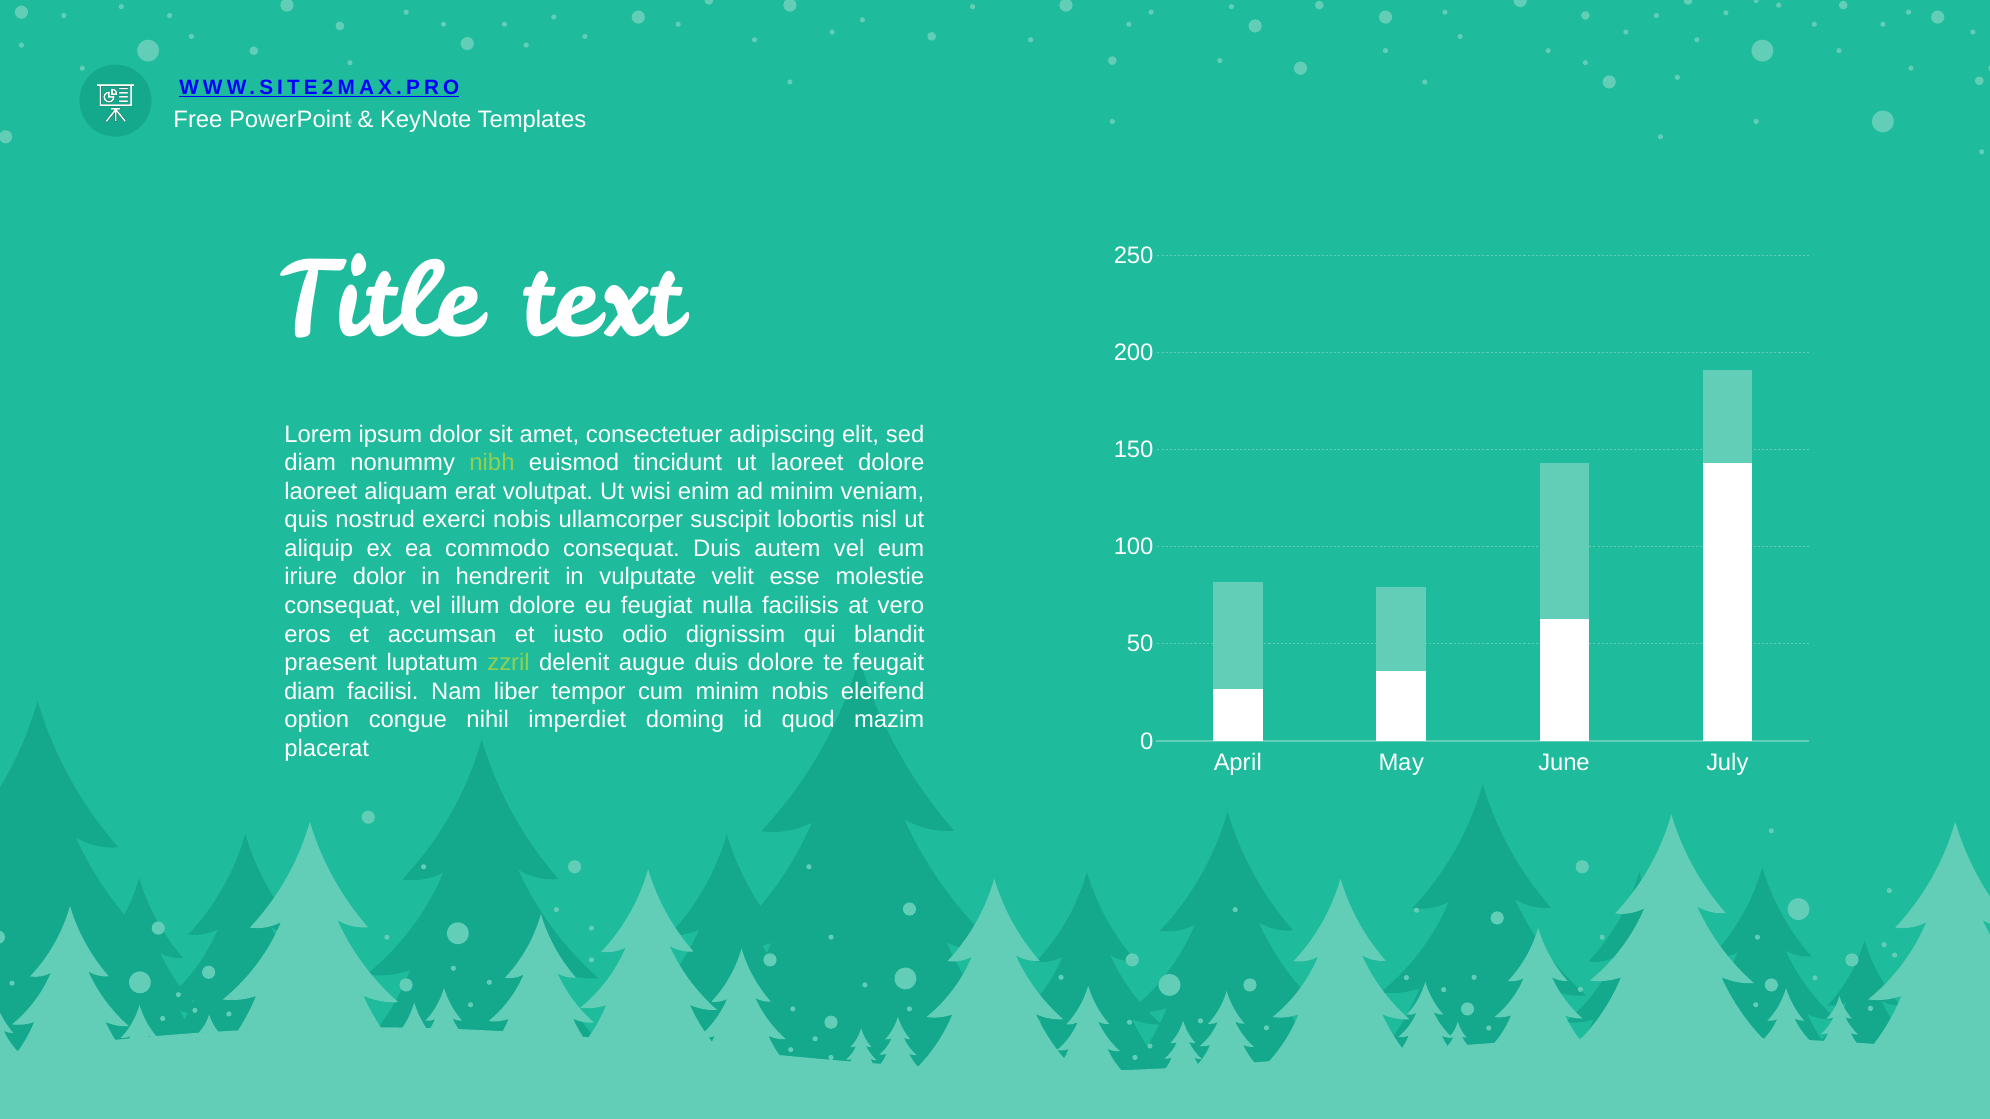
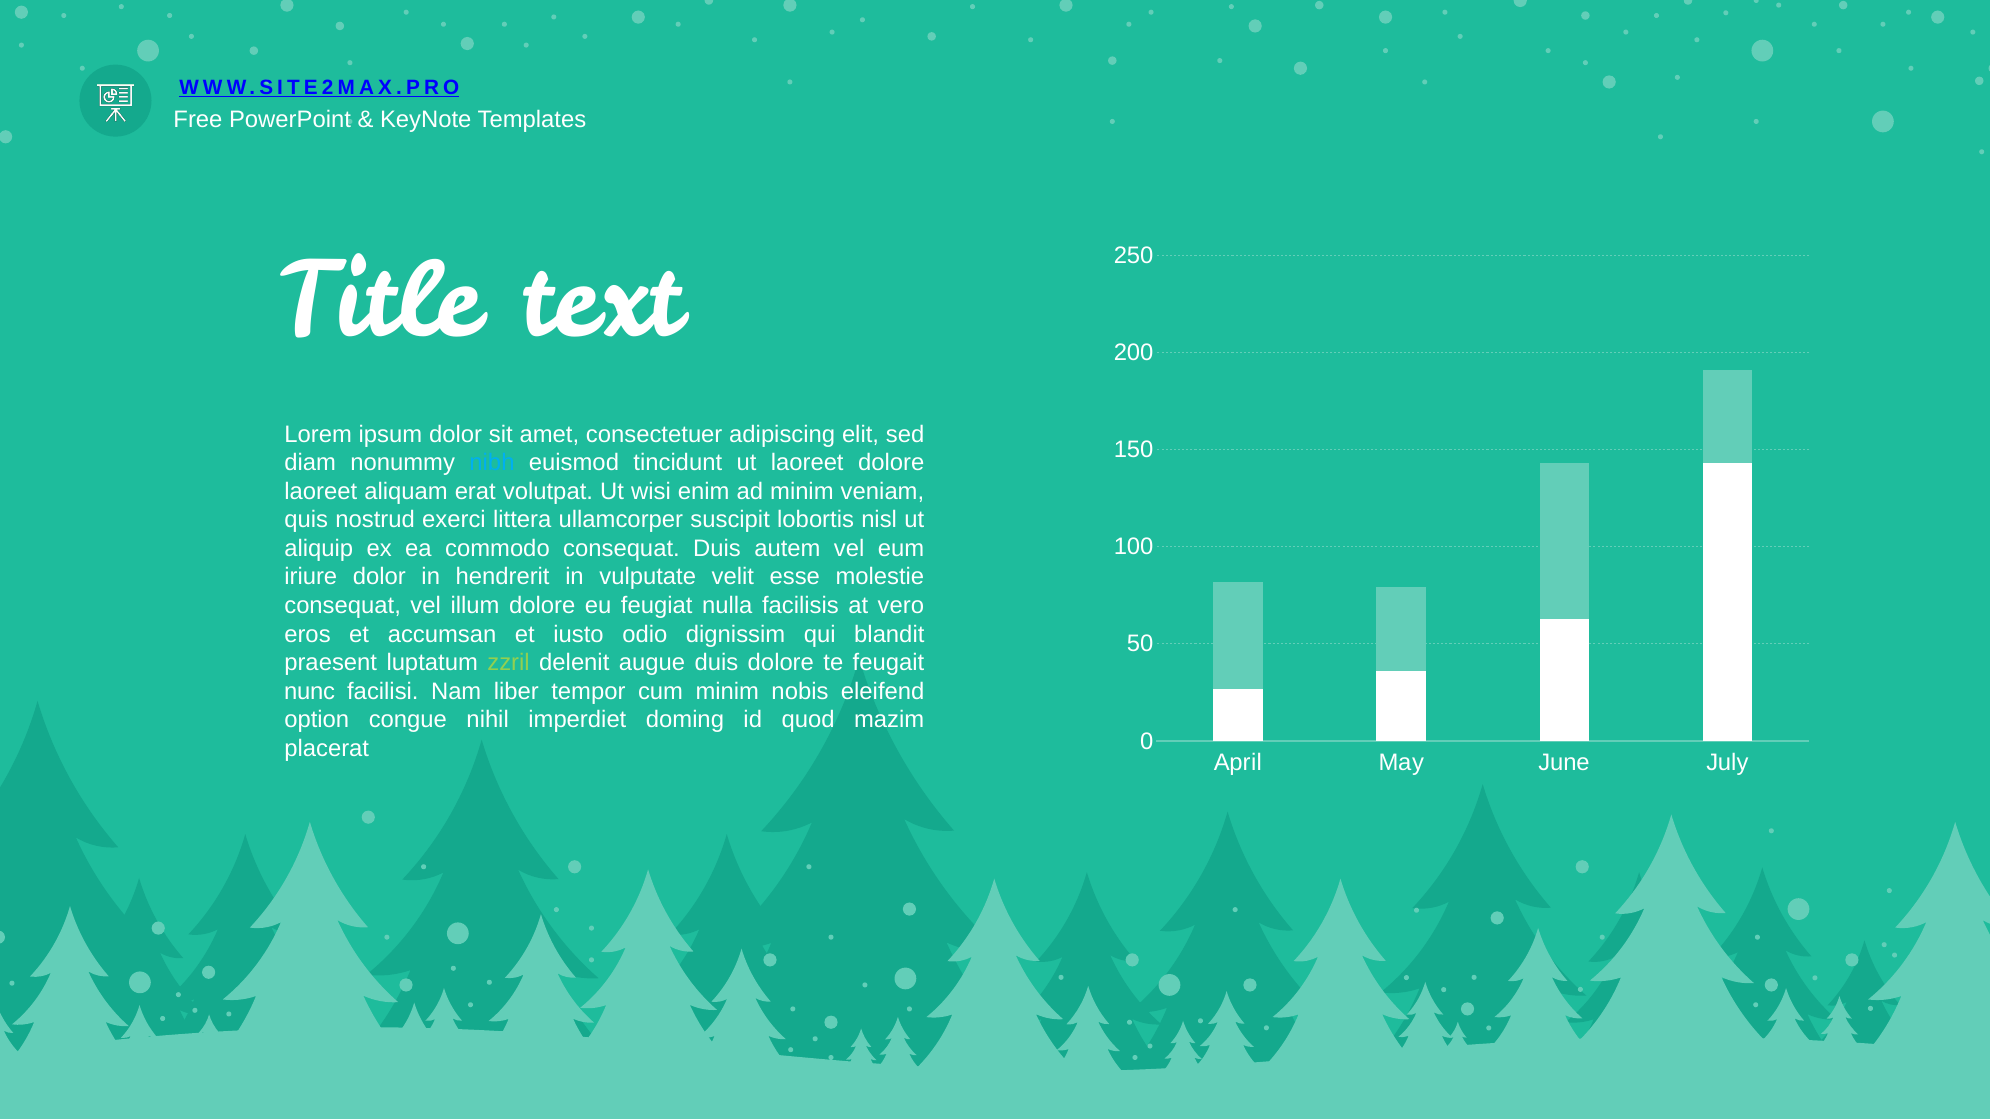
nibh colour: light green -> light blue
exerci nobis: nobis -> littera
diam at (310, 692): diam -> nunc
